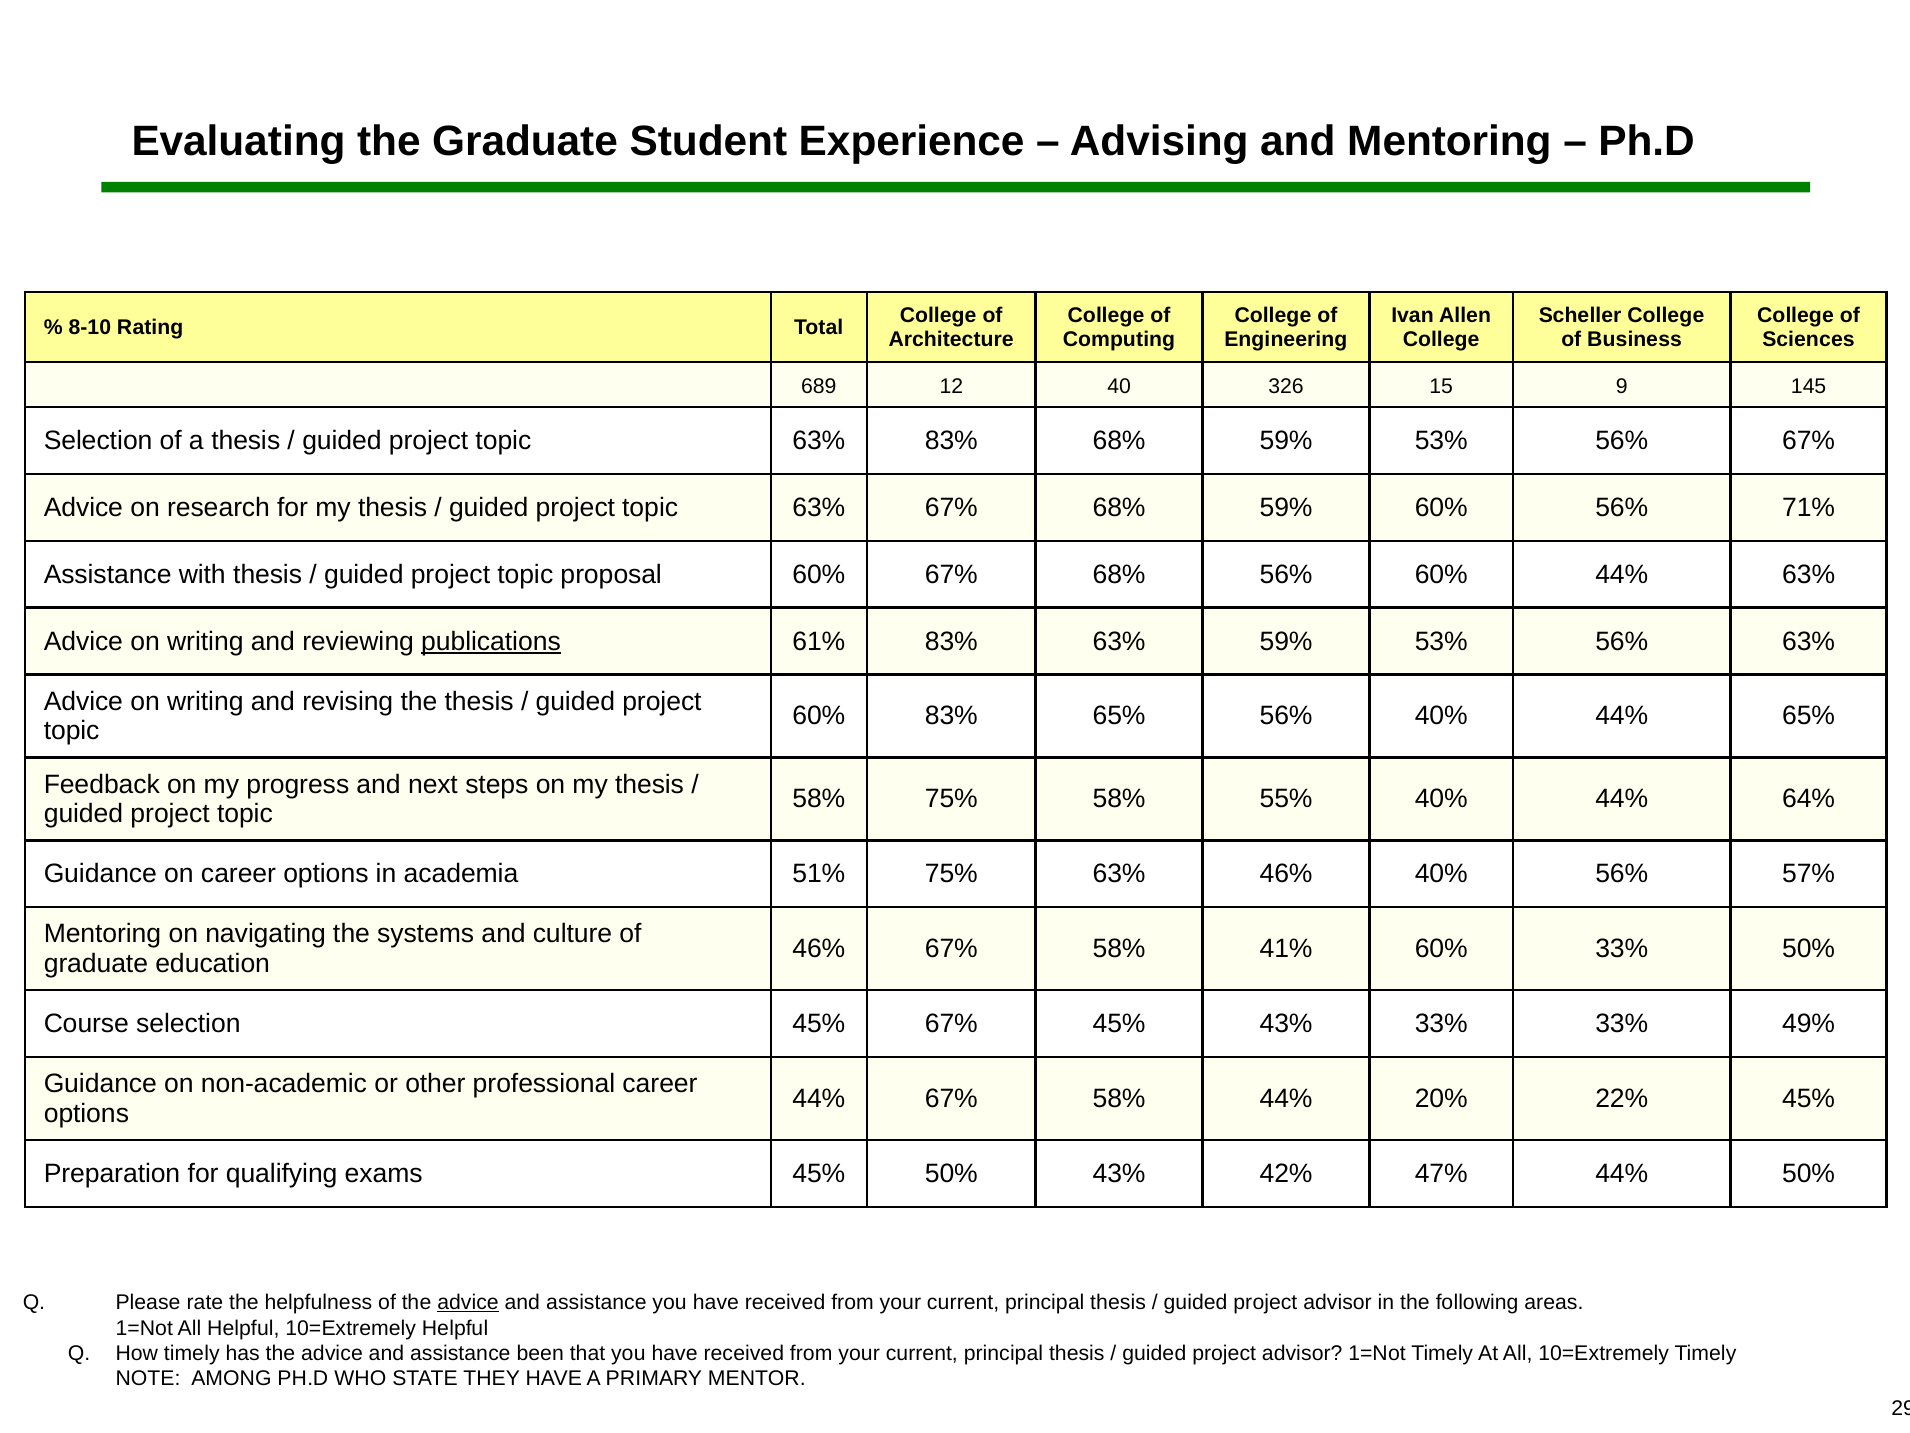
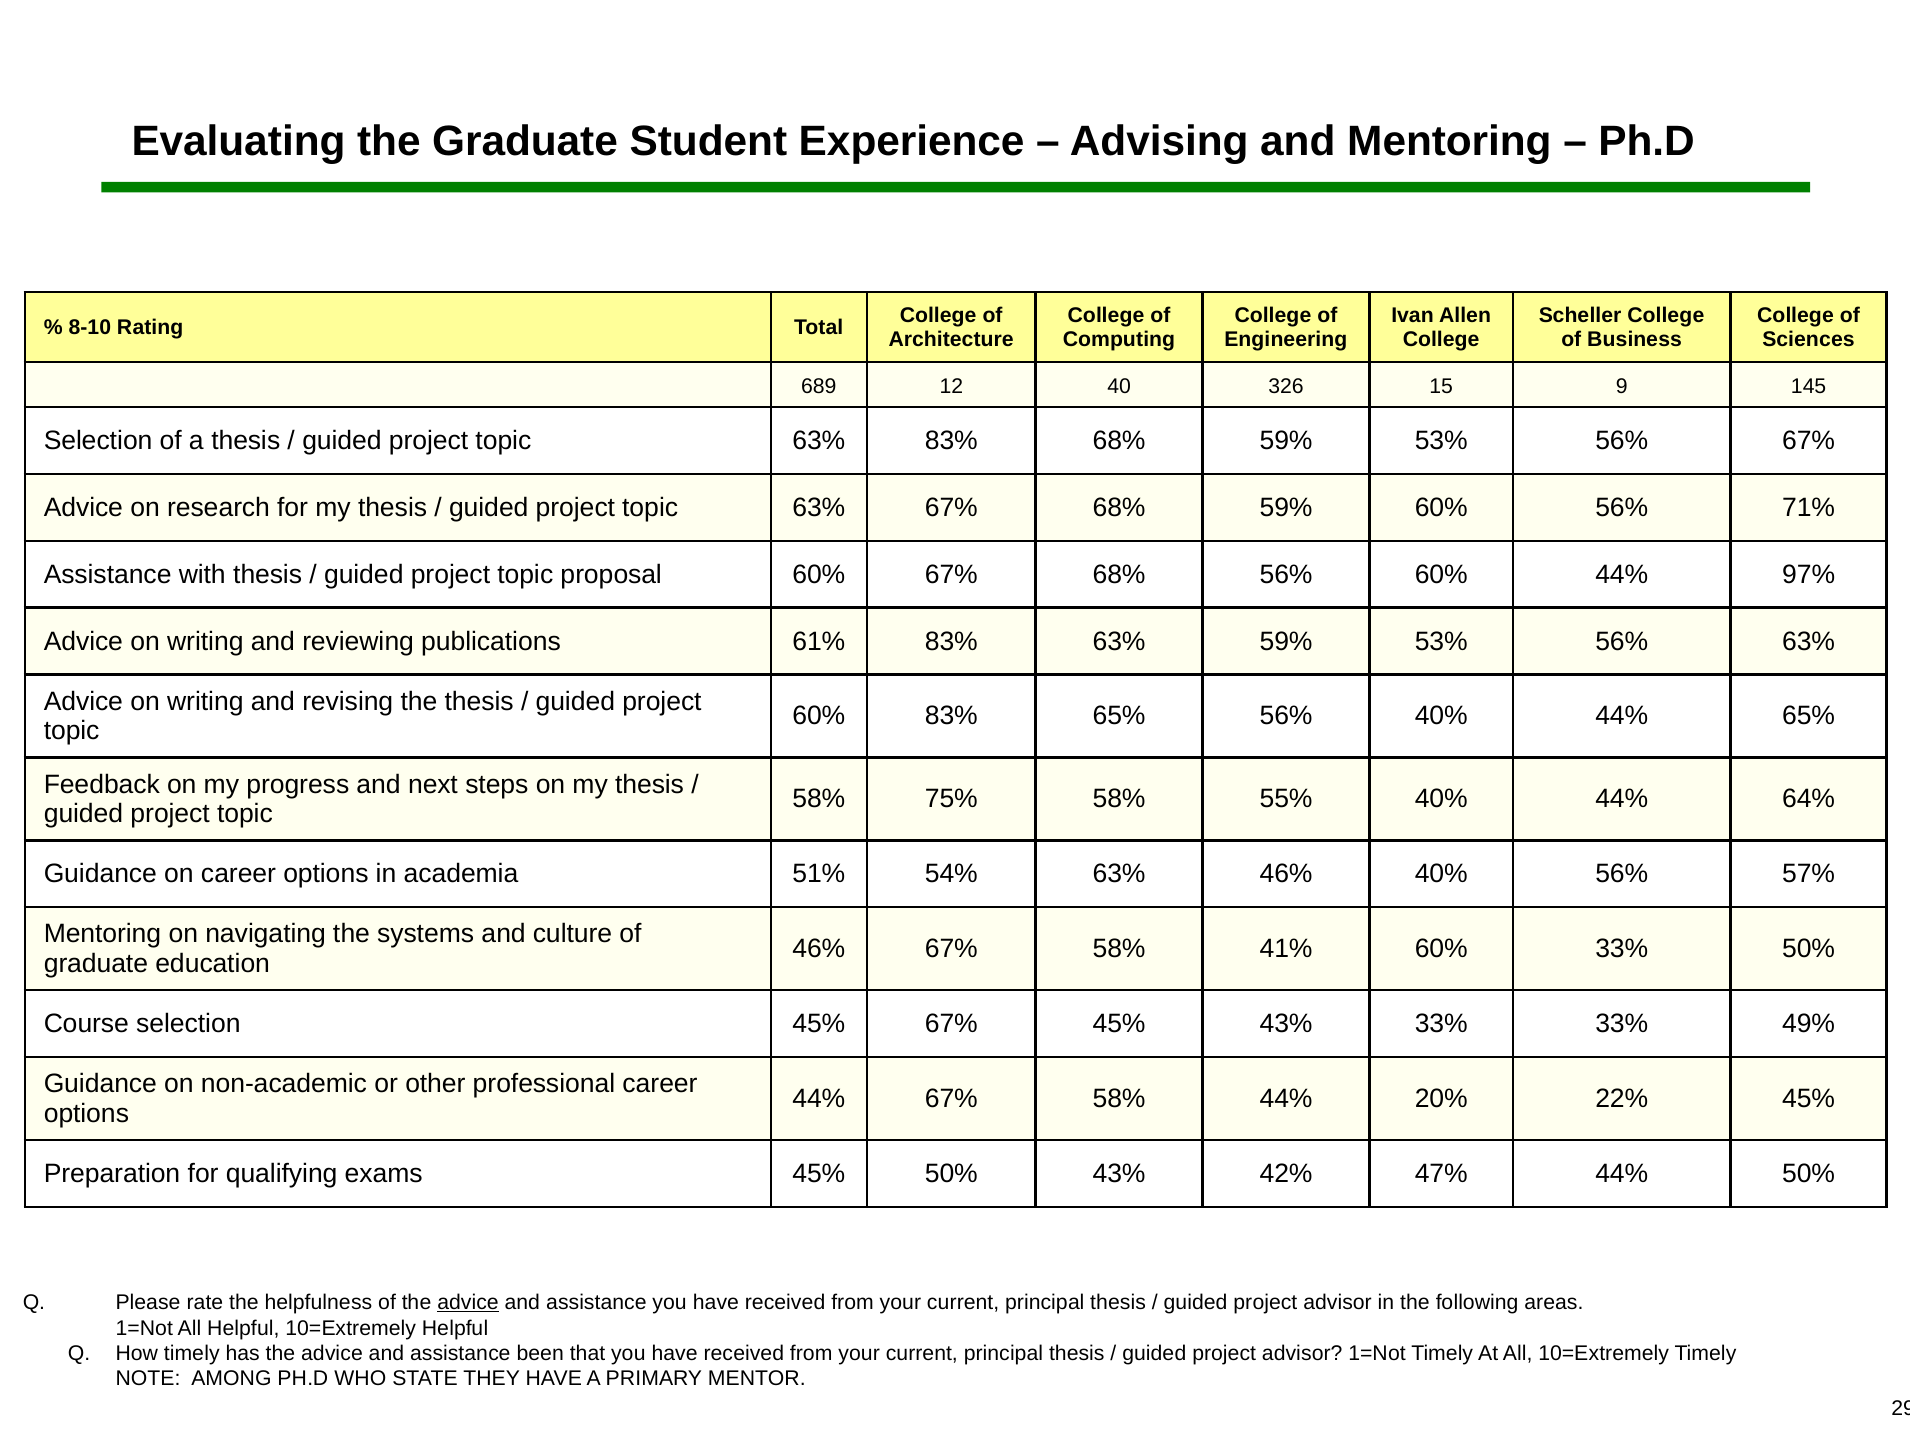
44% 63%: 63% -> 97%
publications underline: present -> none
51% 75%: 75% -> 54%
